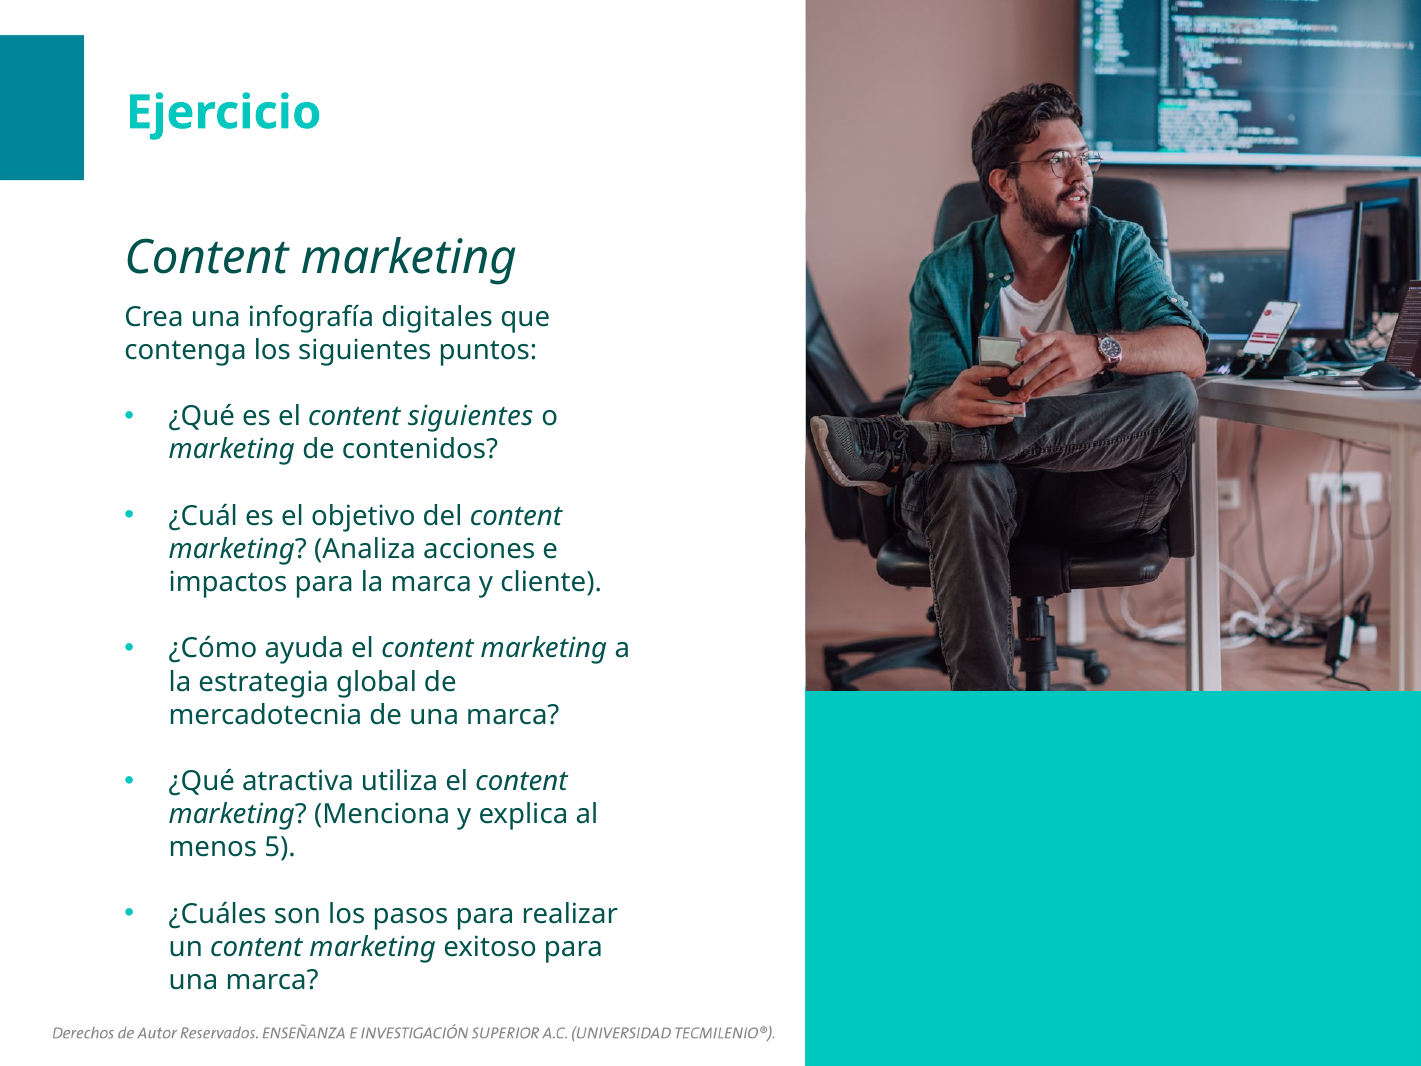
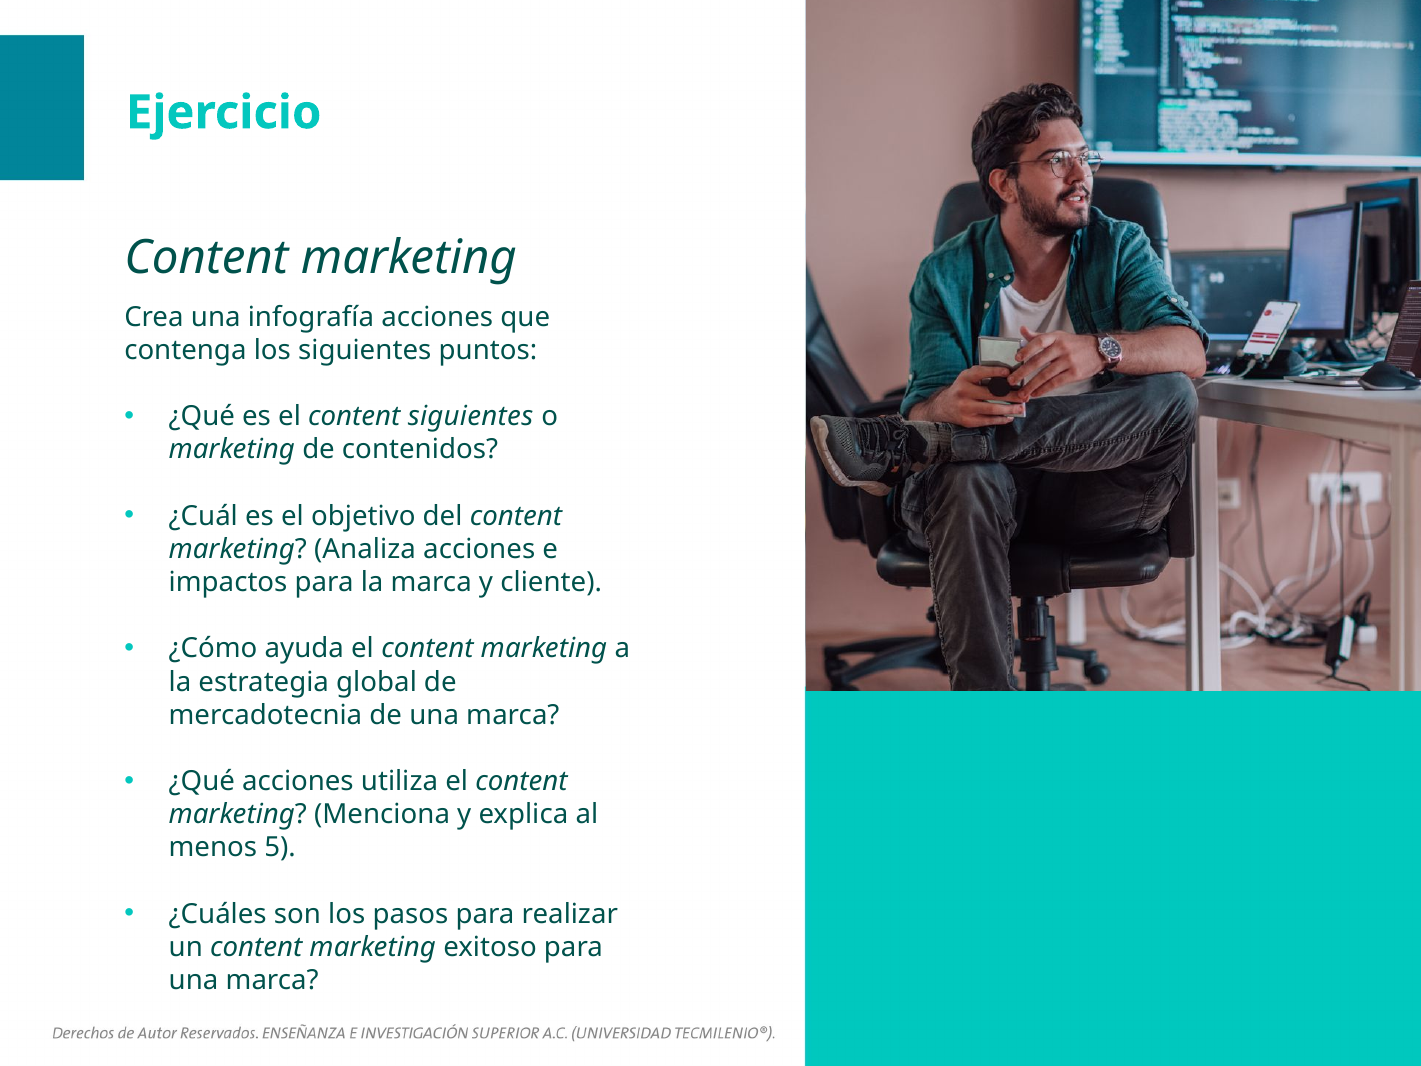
infografía digitales: digitales -> acciones
¿Qué atractiva: atractiva -> acciones
